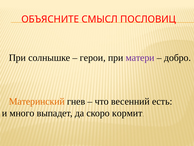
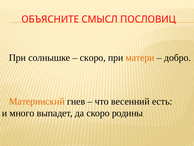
герои at (93, 58): герои -> скоро
матери colour: purple -> orange
кормит: кормит -> родины
